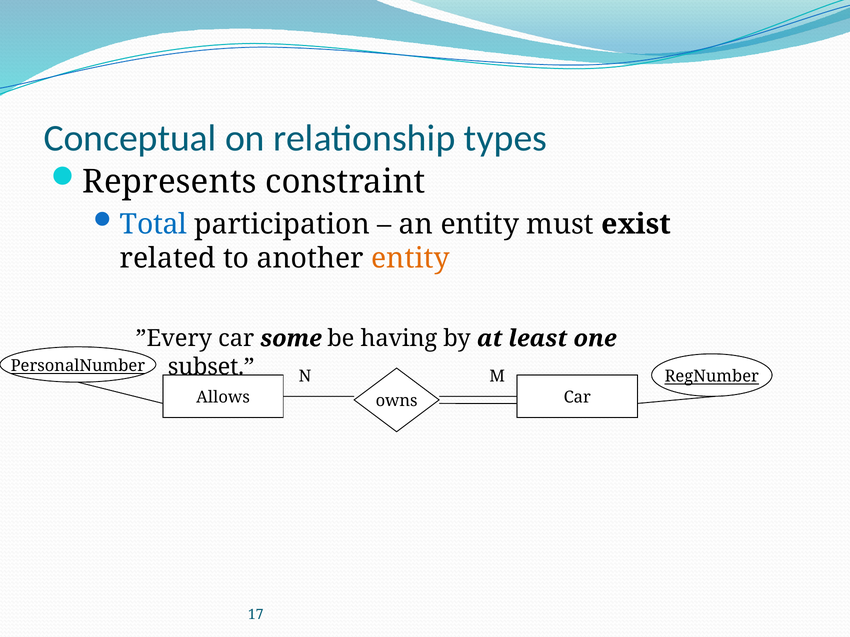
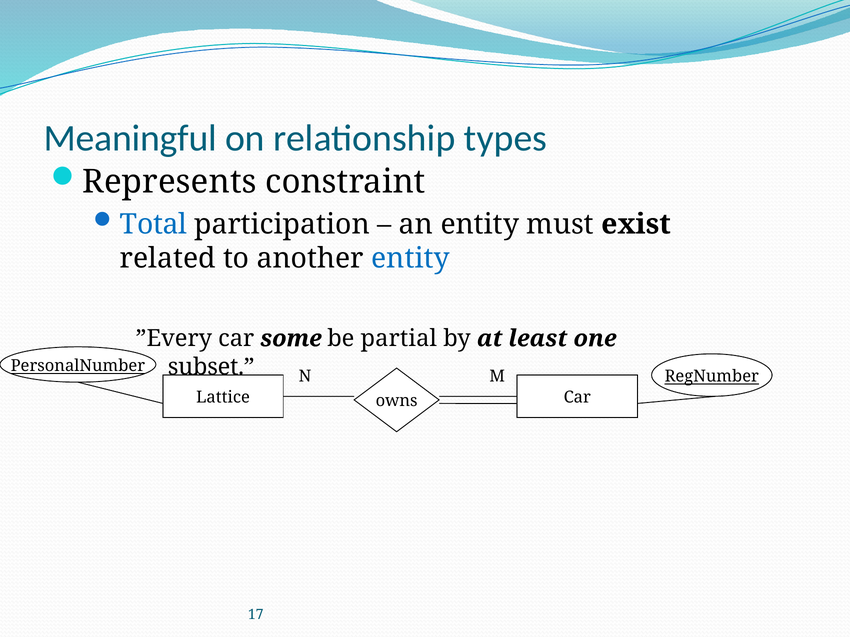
Conceptual: Conceptual -> Meaningful
entity at (410, 258) colour: orange -> blue
having: having -> partial
Allows: Allows -> Lattice
